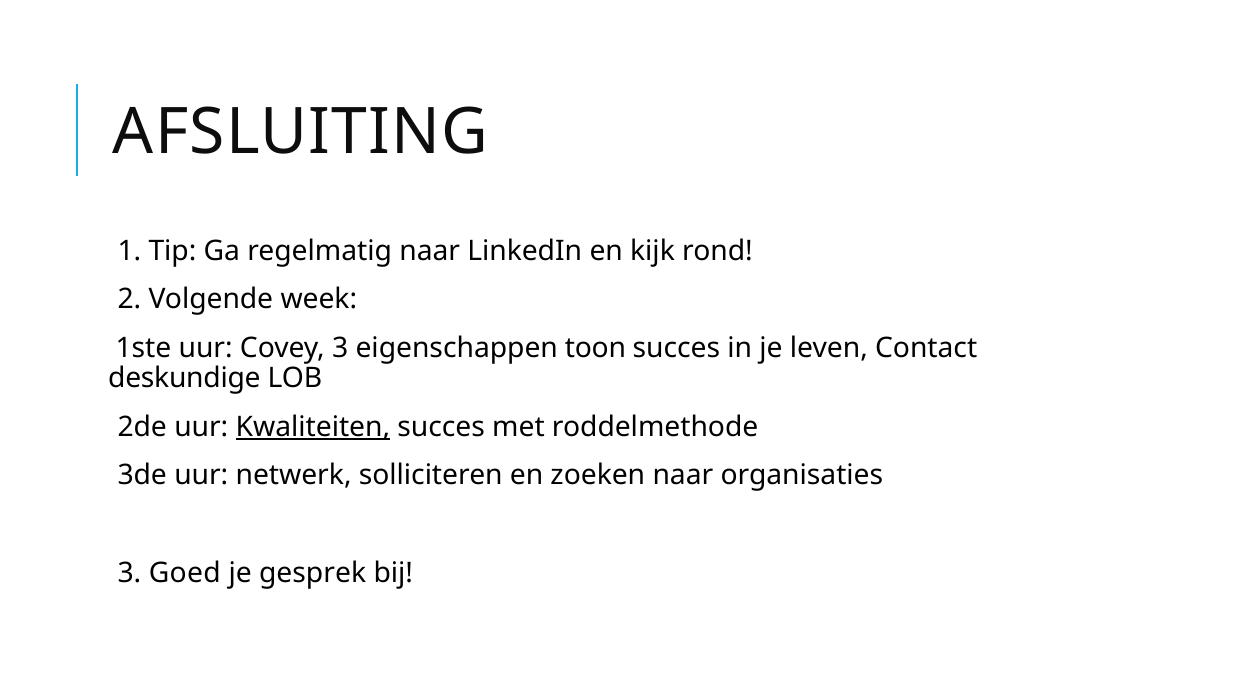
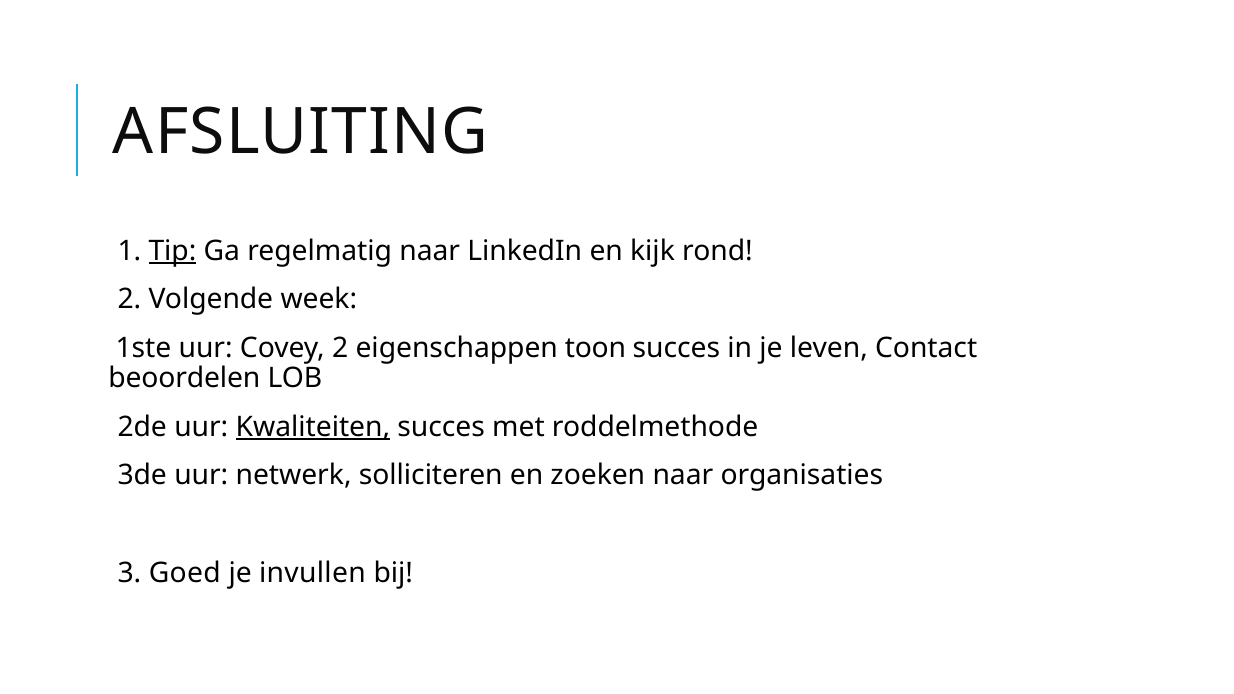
Tip underline: none -> present
Covey 3: 3 -> 2
deskundige: deskundige -> beoordelen
gesprek: gesprek -> invullen
